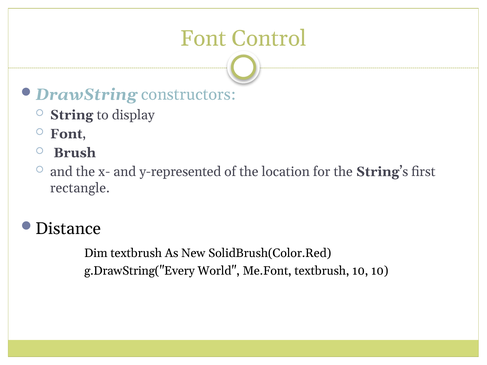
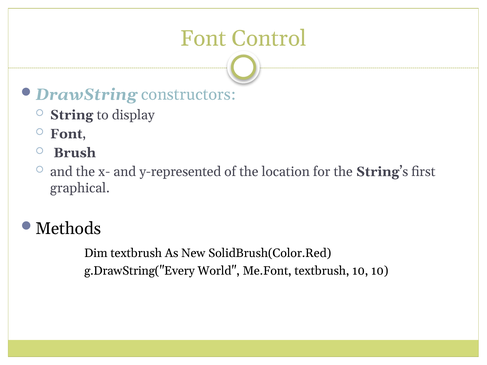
rectangle: rectangle -> graphical
Distance: Distance -> Methods
